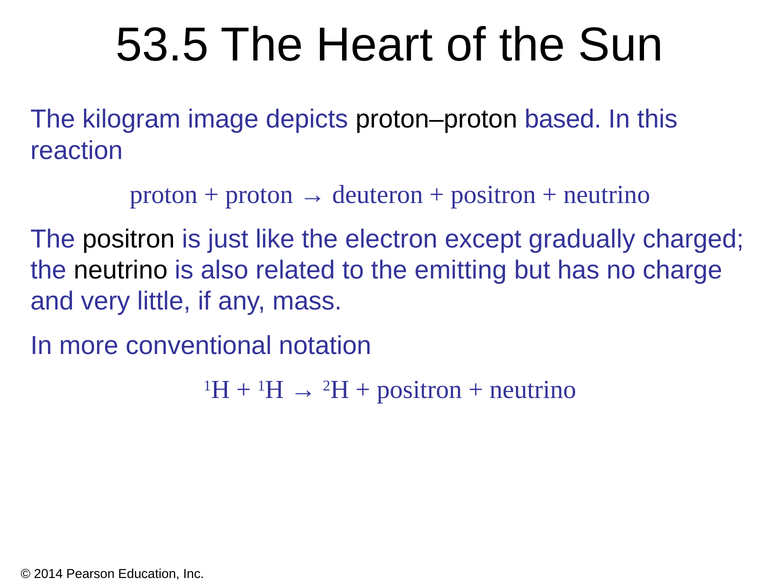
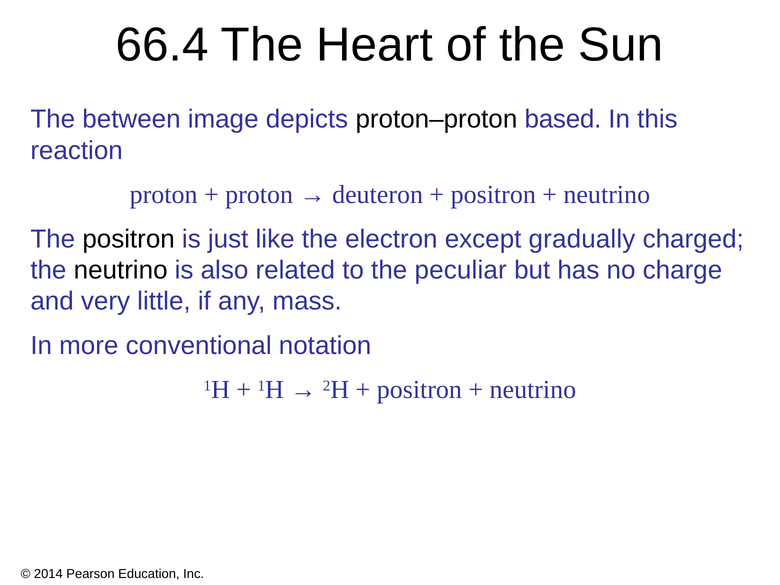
53.5: 53.5 -> 66.4
kilogram: kilogram -> between
emitting: emitting -> peculiar
